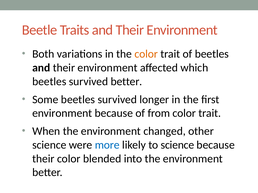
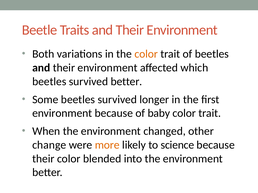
from: from -> baby
science at (49, 145): science -> change
more colour: blue -> orange
